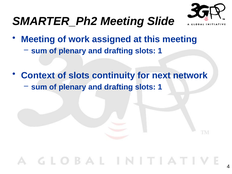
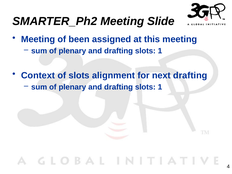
work: work -> been
continuity: continuity -> alignment
next network: network -> drafting
